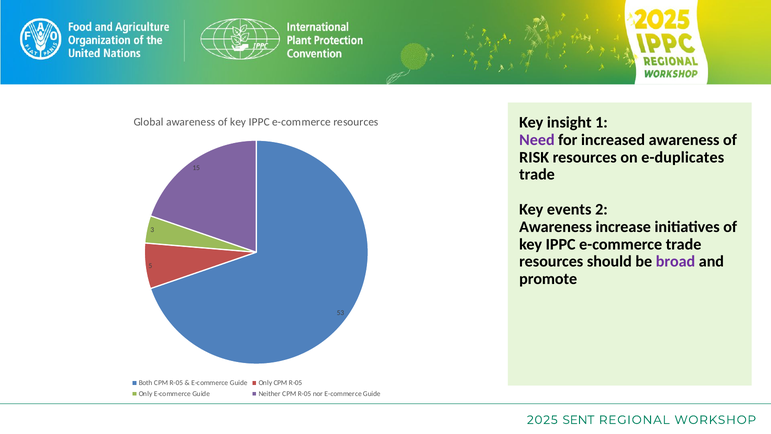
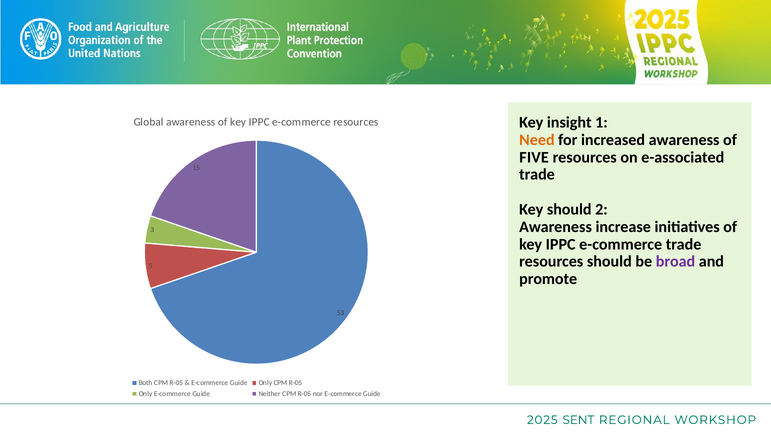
Need colour: purple -> orange
RISK: RISK -> FIVE
e-duplicates: e-duplicates -> e-associated
Key events: events -> should
